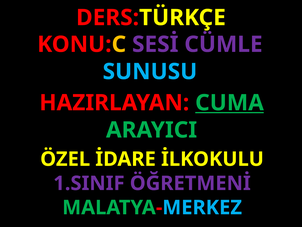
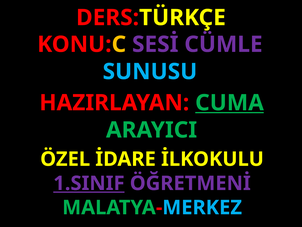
1.SINIF underline: none -> present
